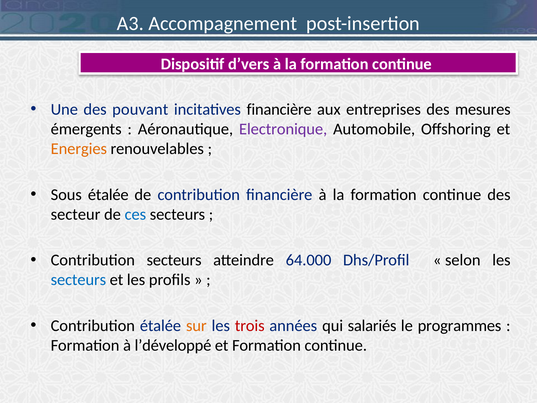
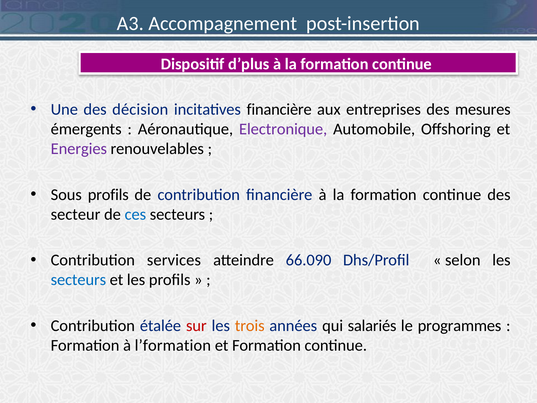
d’vers: d’vers -> d’plus
pouvant: pouvant -> décision
Energies colour: orange -> purple
Sous étalée: étalée -> profils
Contribution secteurs: secteurs -> services
64.000: 64.000 -> 66.090
sur colour: orange -> red
trois colour: red -> orange
l’développé: l’développé -> l’formation
